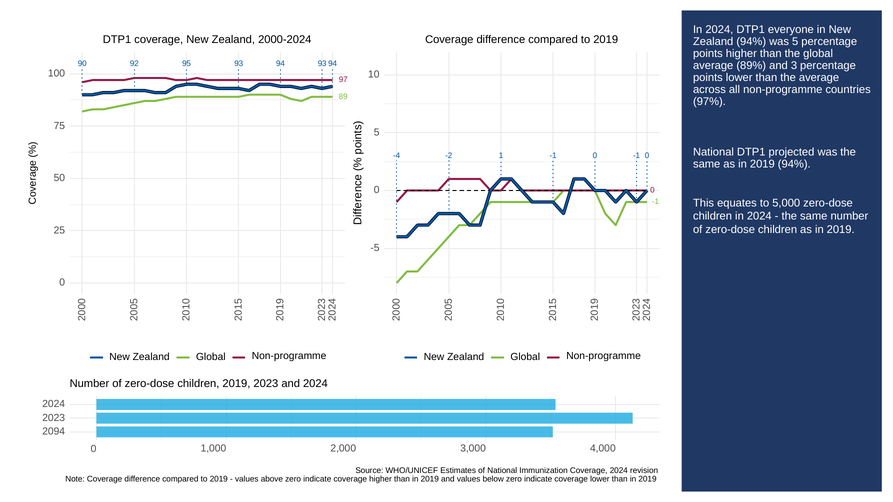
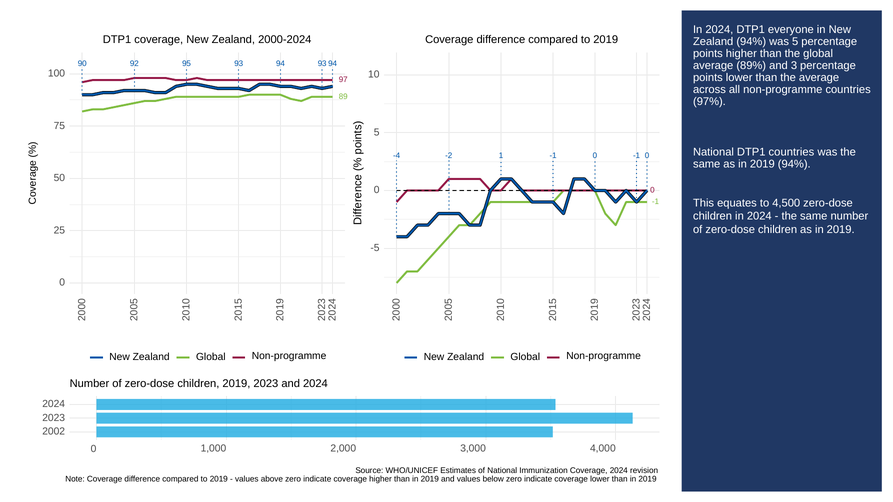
DTP1 projected: projected -> countries
5,000: 5,000 -> 4,500
2094: 2094 -> 2002
